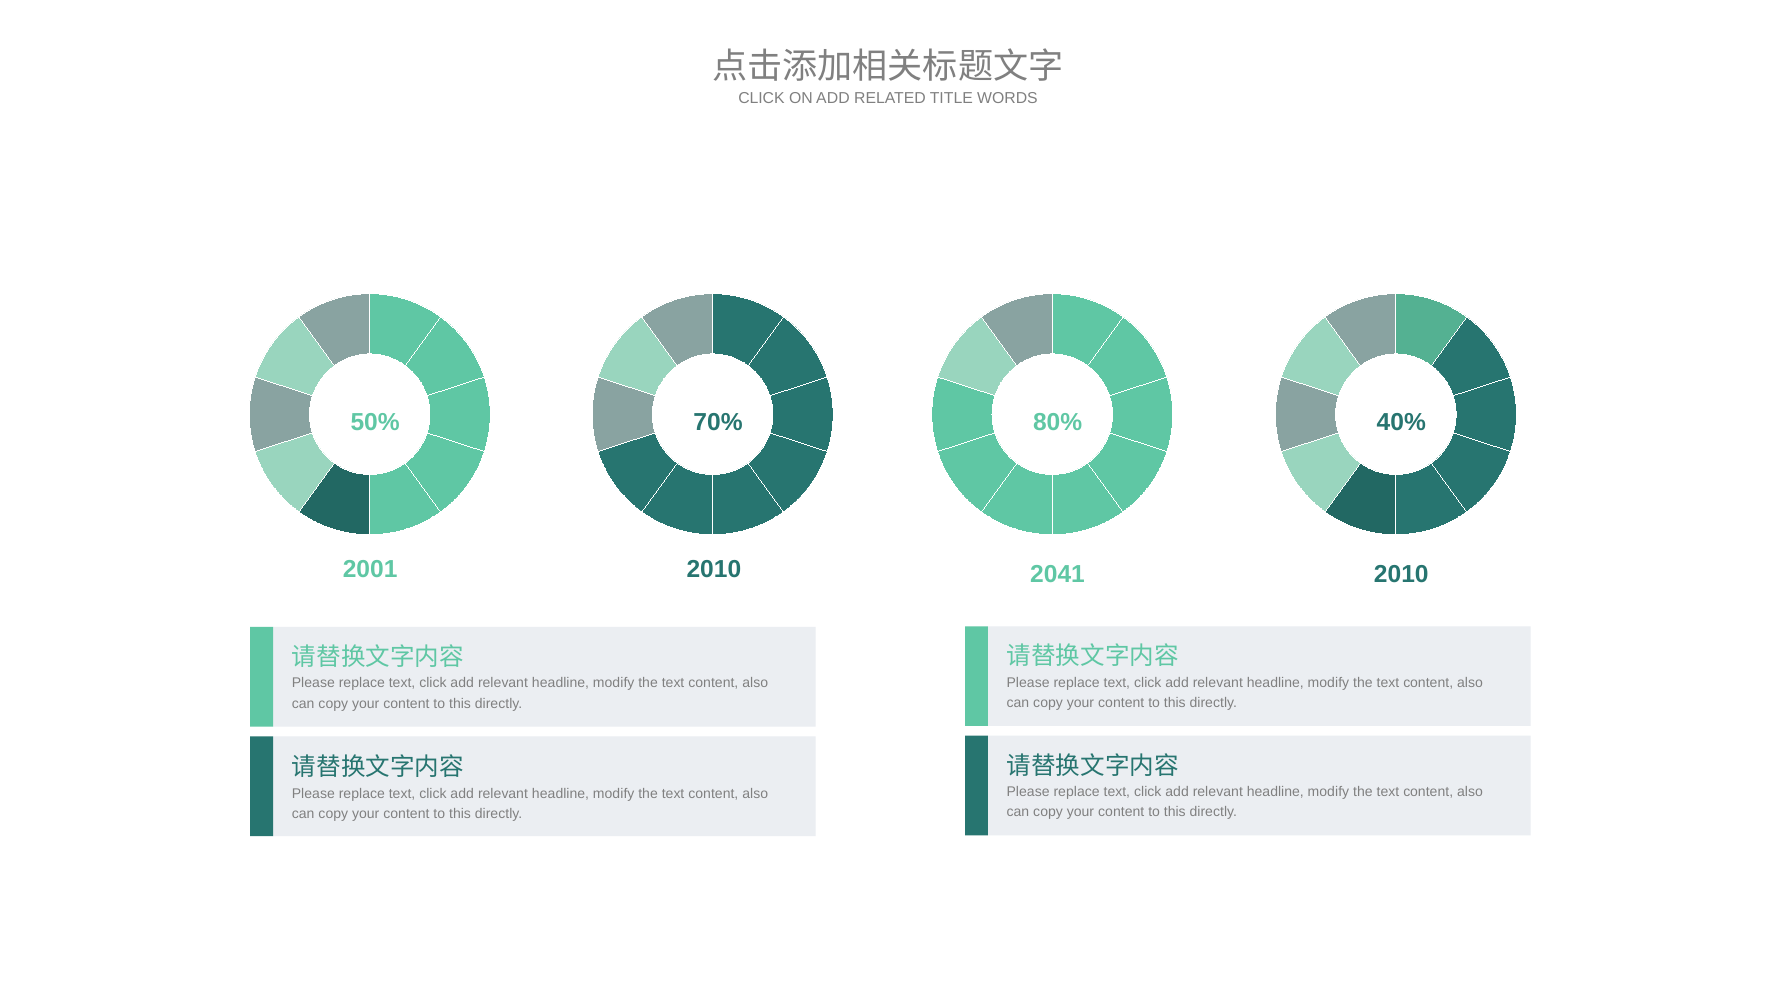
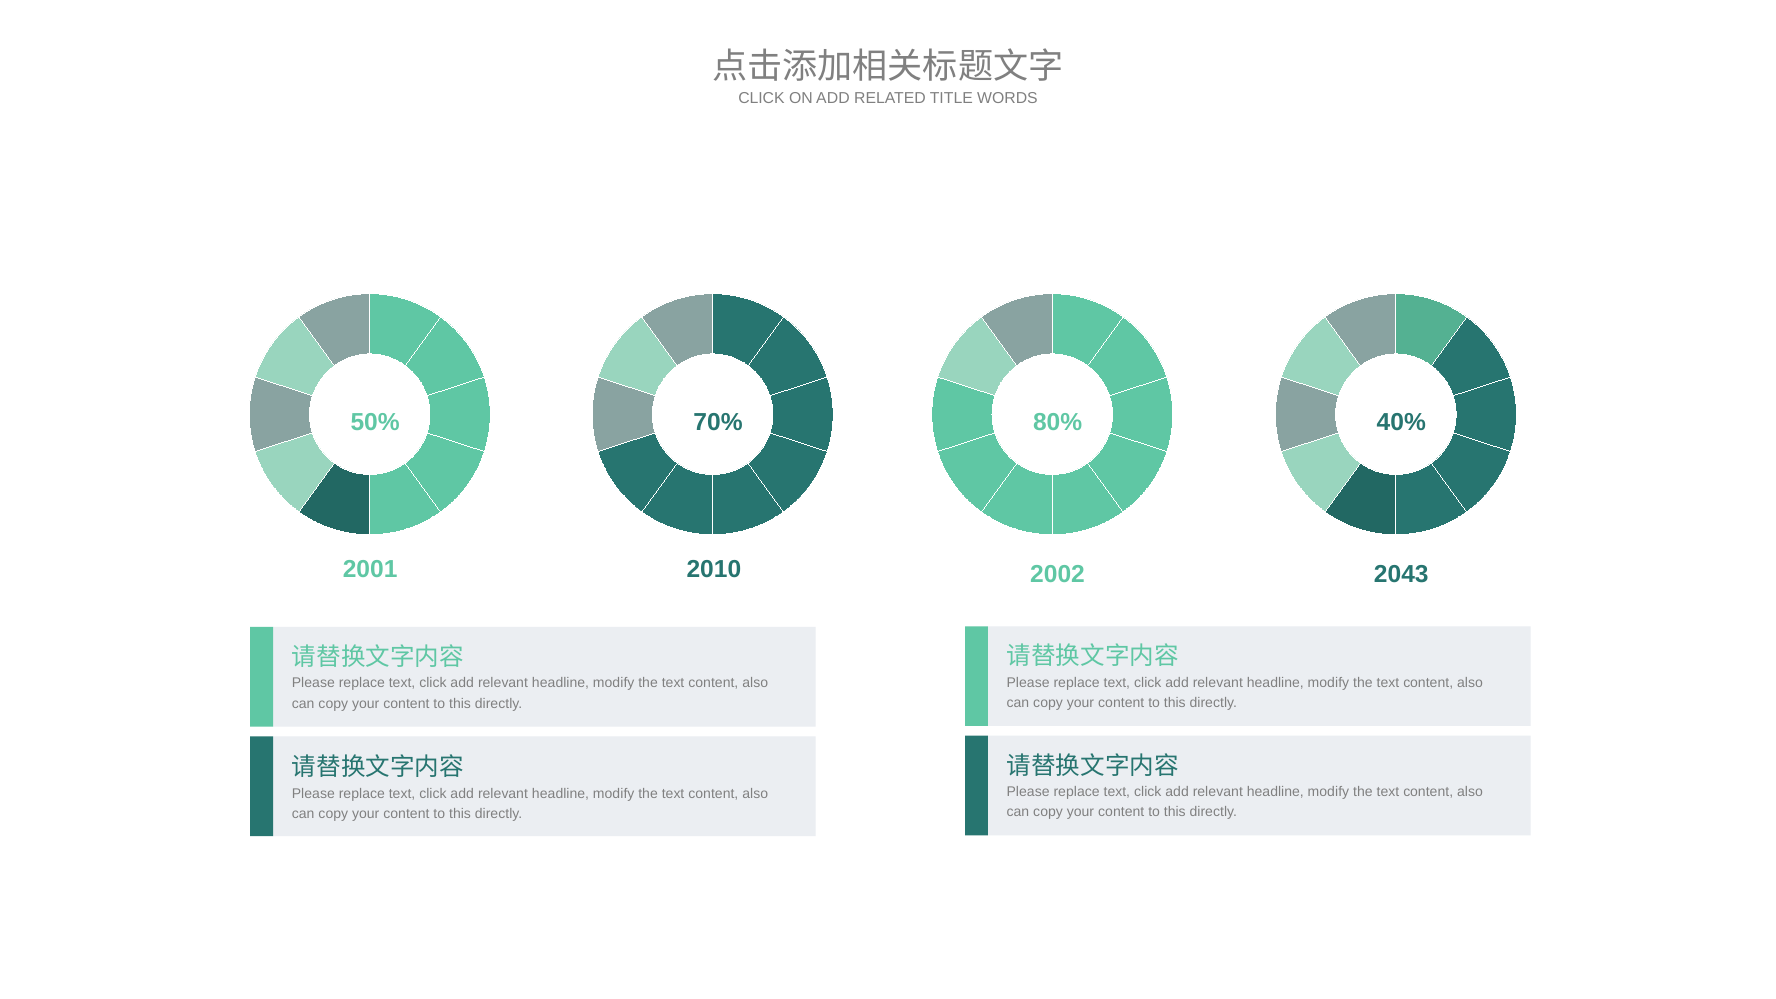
2041: 2041 -> 2002
2010 at (1401, 574): 2010 -> 2043
